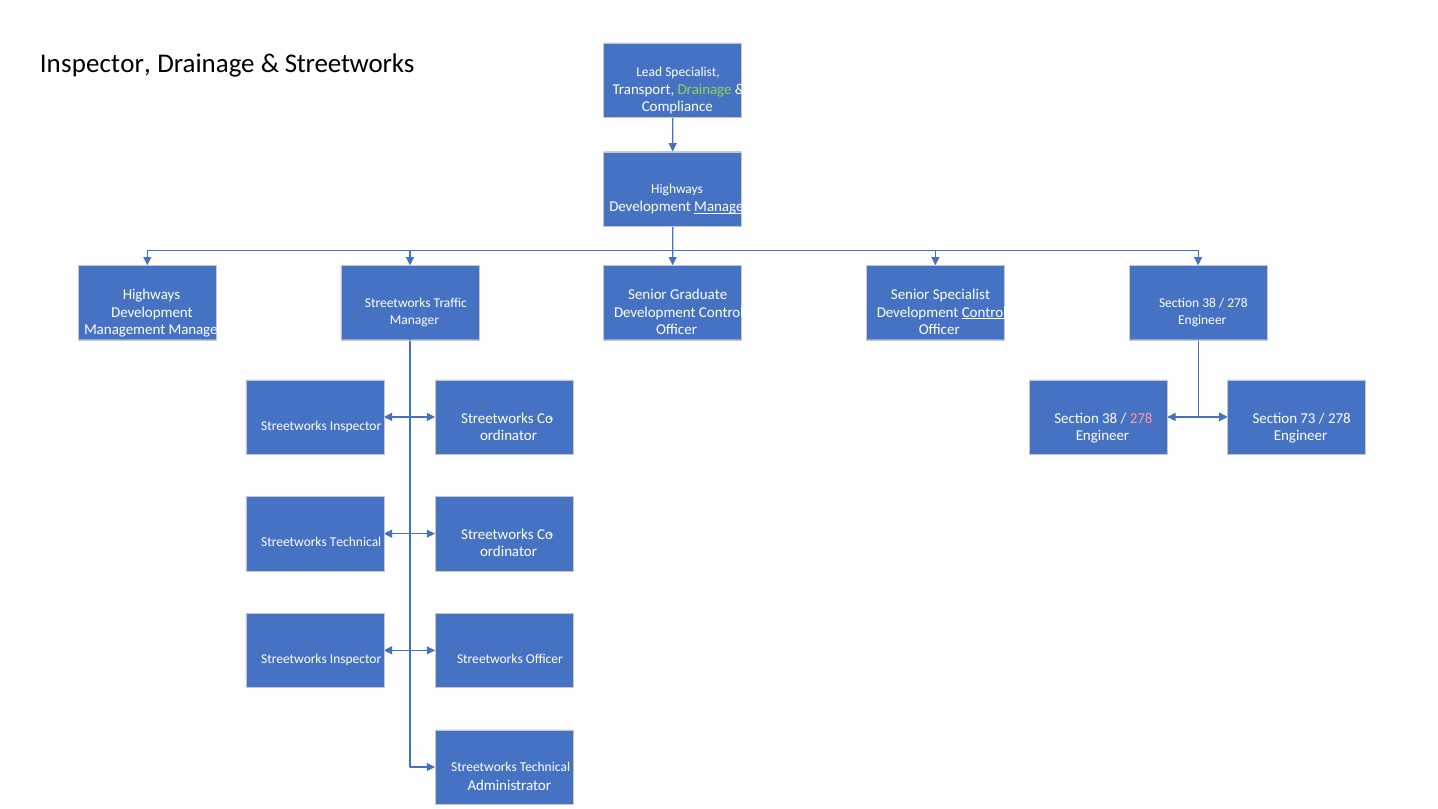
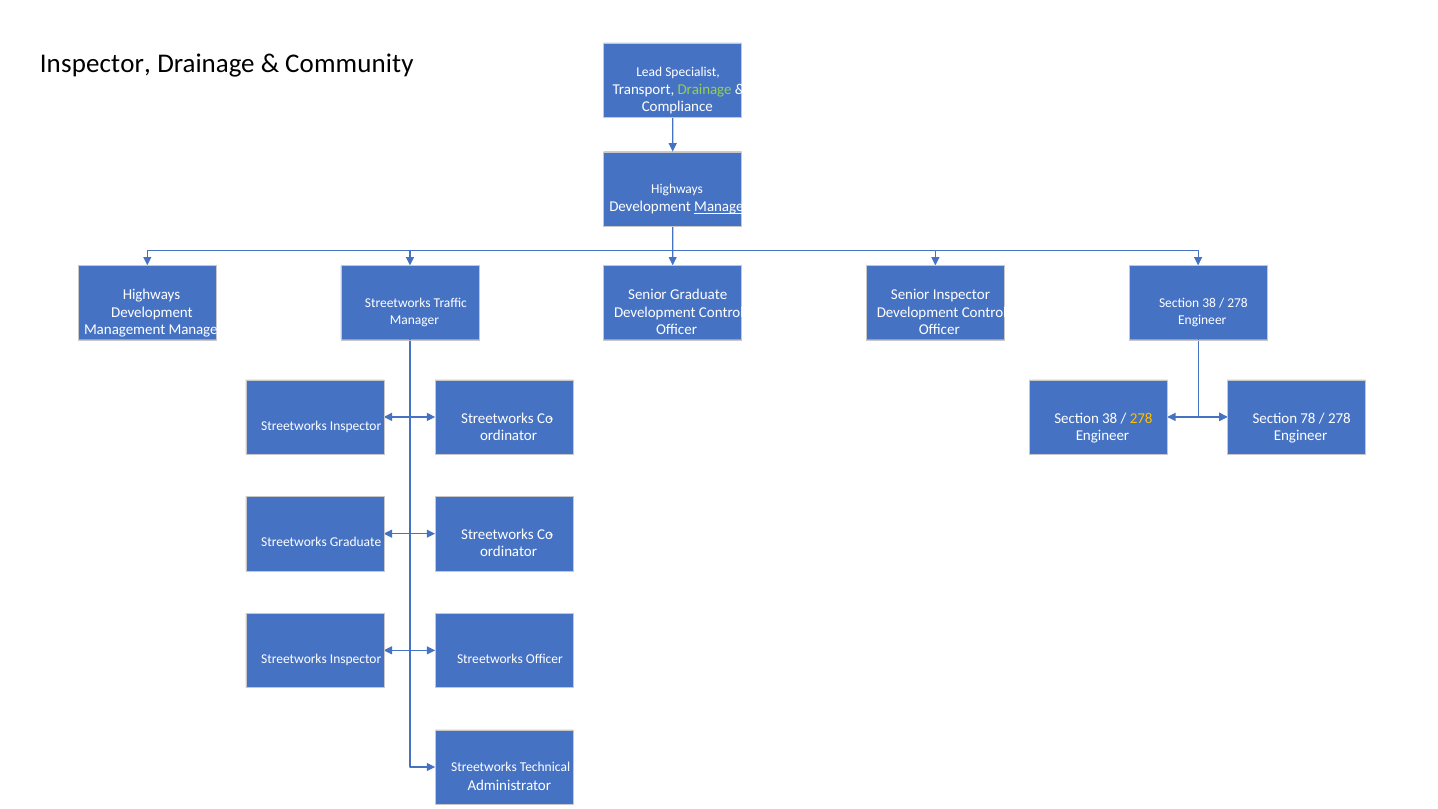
Streetworks at (350, 64): Streetworks -> Community
Senior Specialist: Specialist -> Inspector
Control at (984, 312) underline: present -> none
278 at (1141, 418) colour: pink -> yellow
73: 73 -> 78
Technical at (356, 542): Technical -> Graduate
